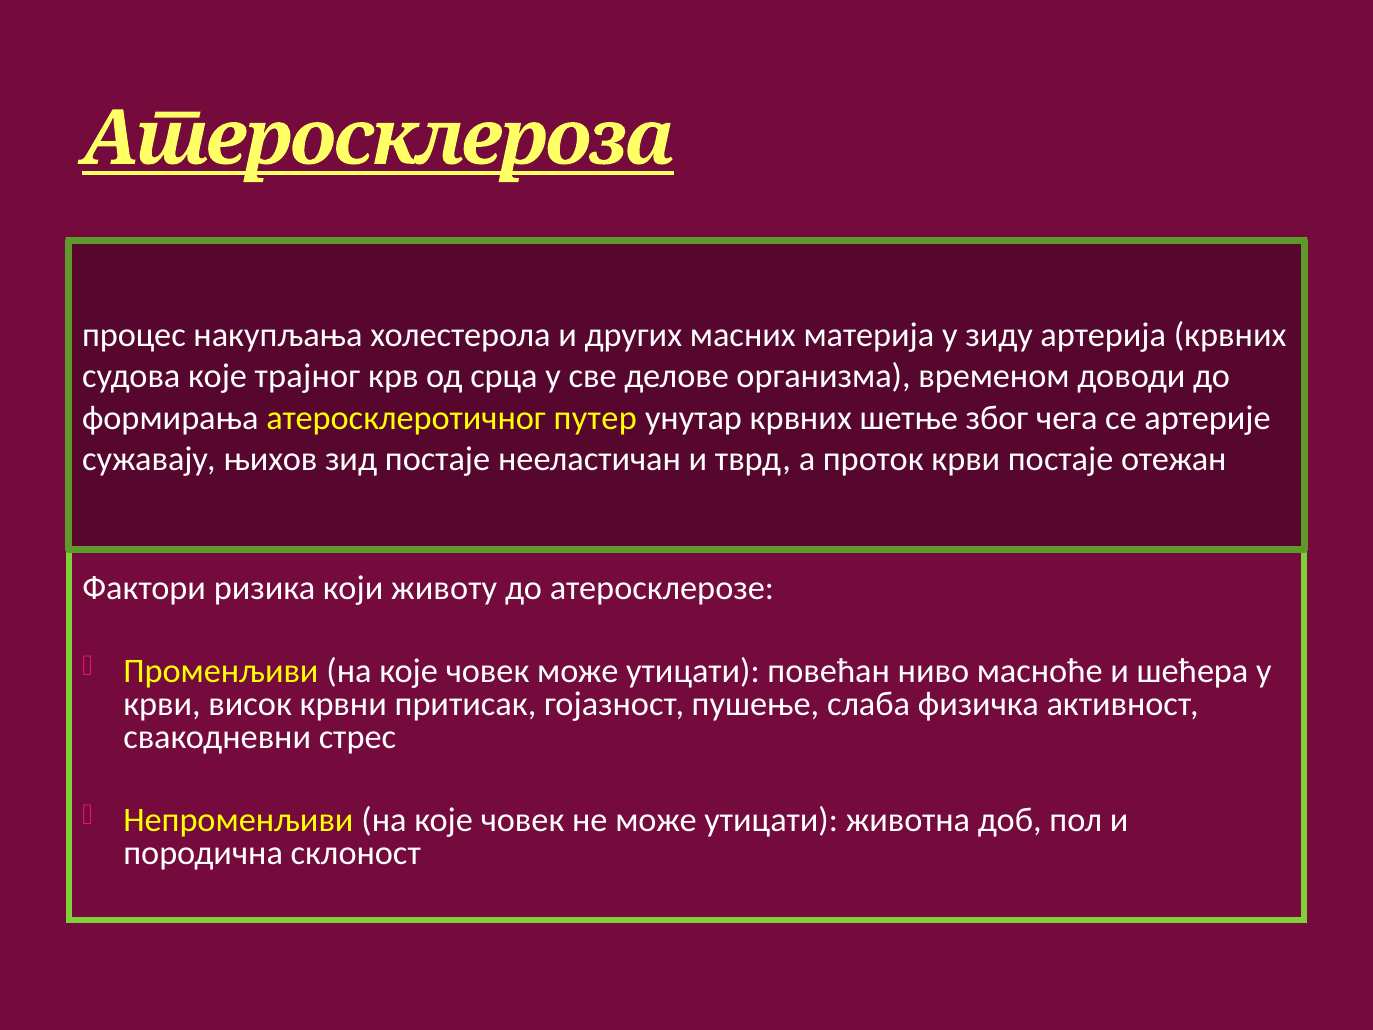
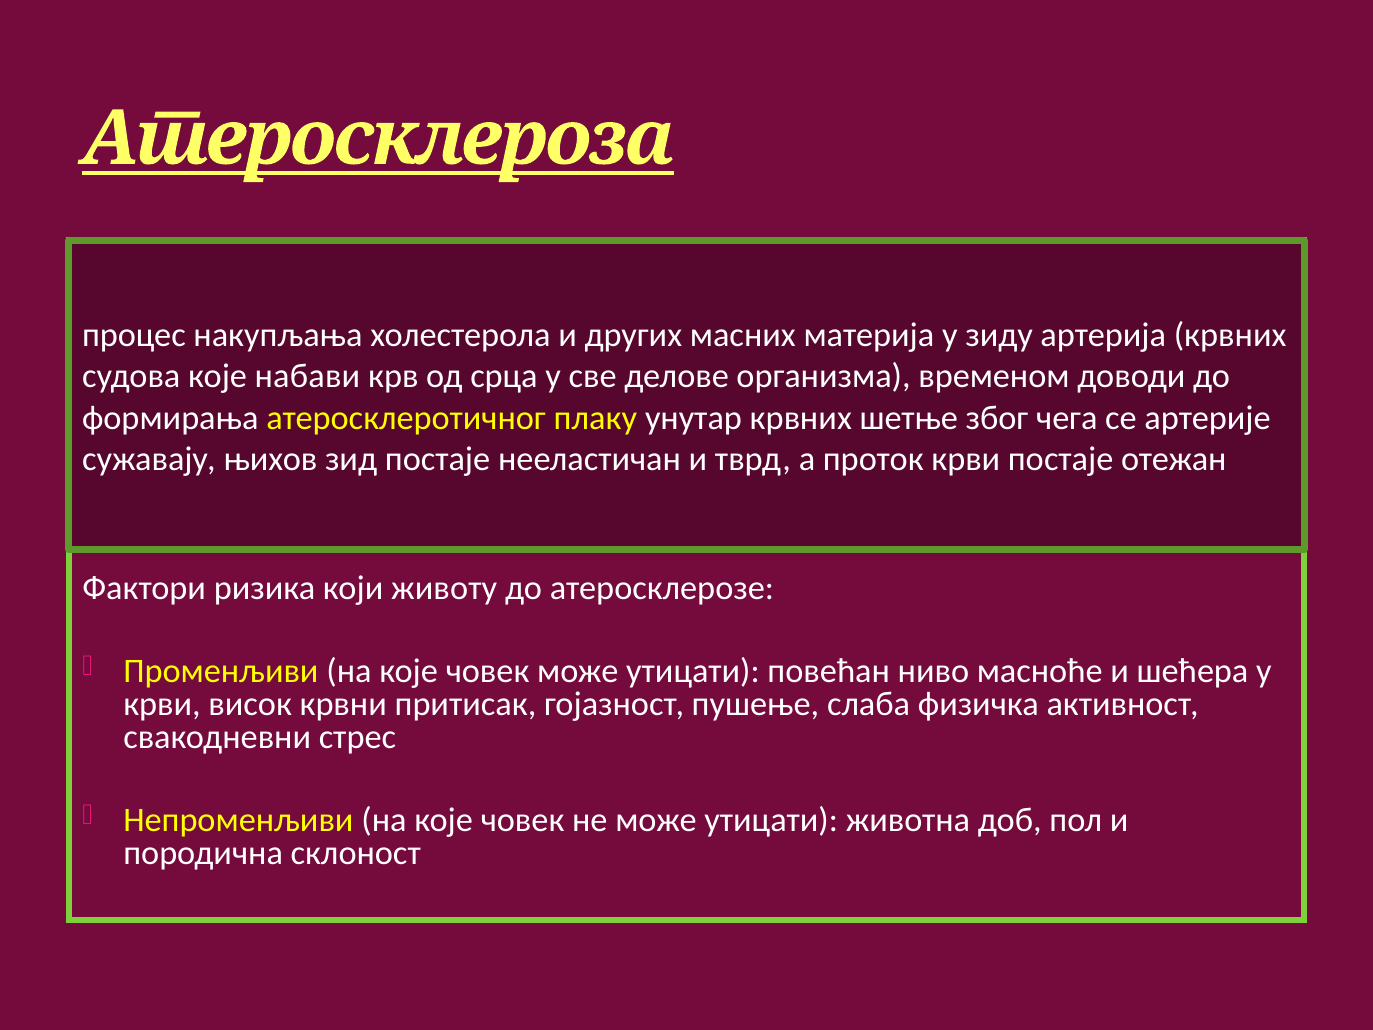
трајног: трајног -> набави
путер: путер -> плаку
